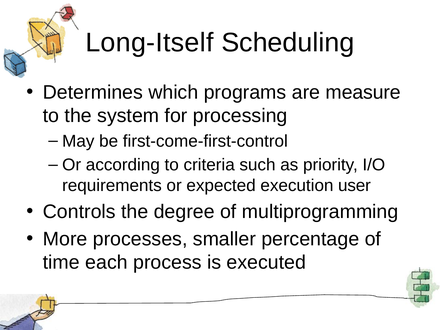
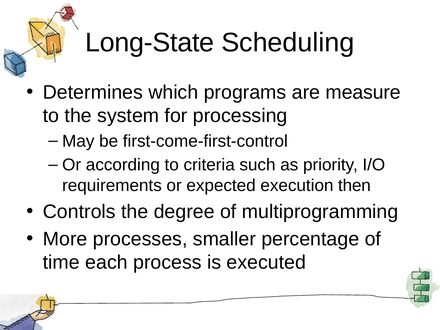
Long-Itself: Long-Itself -> Long-State
user: user -> then
